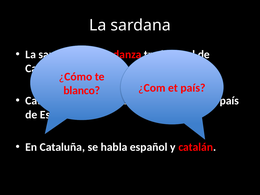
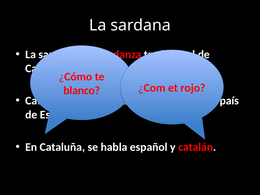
et país: país -> rojo
